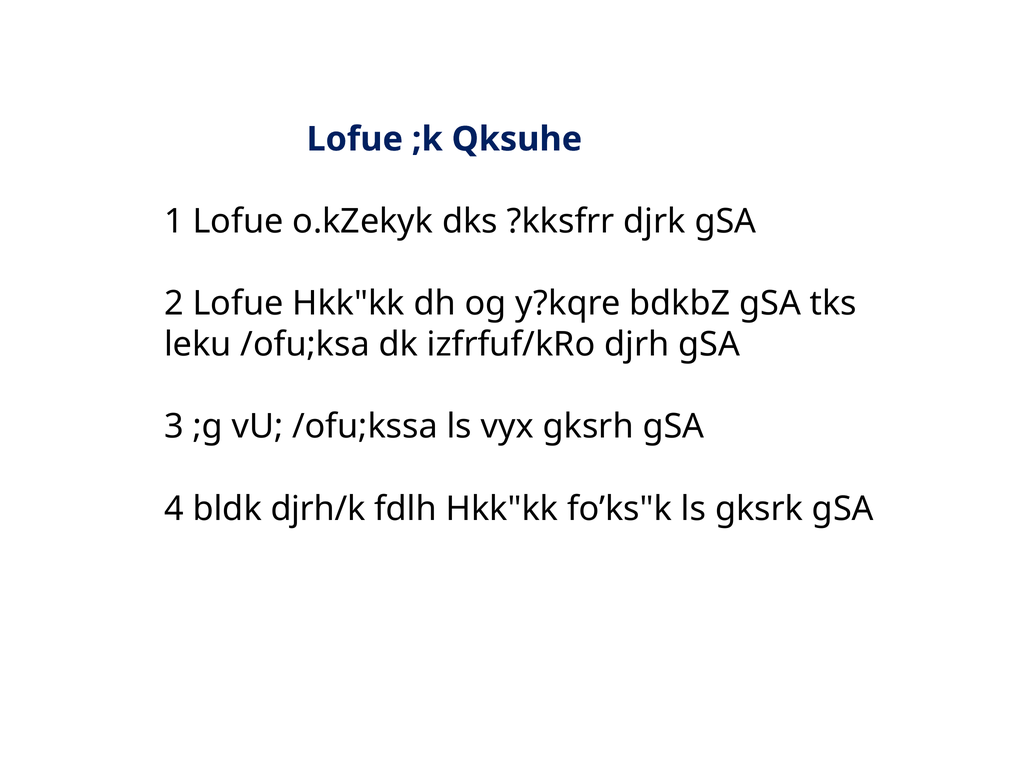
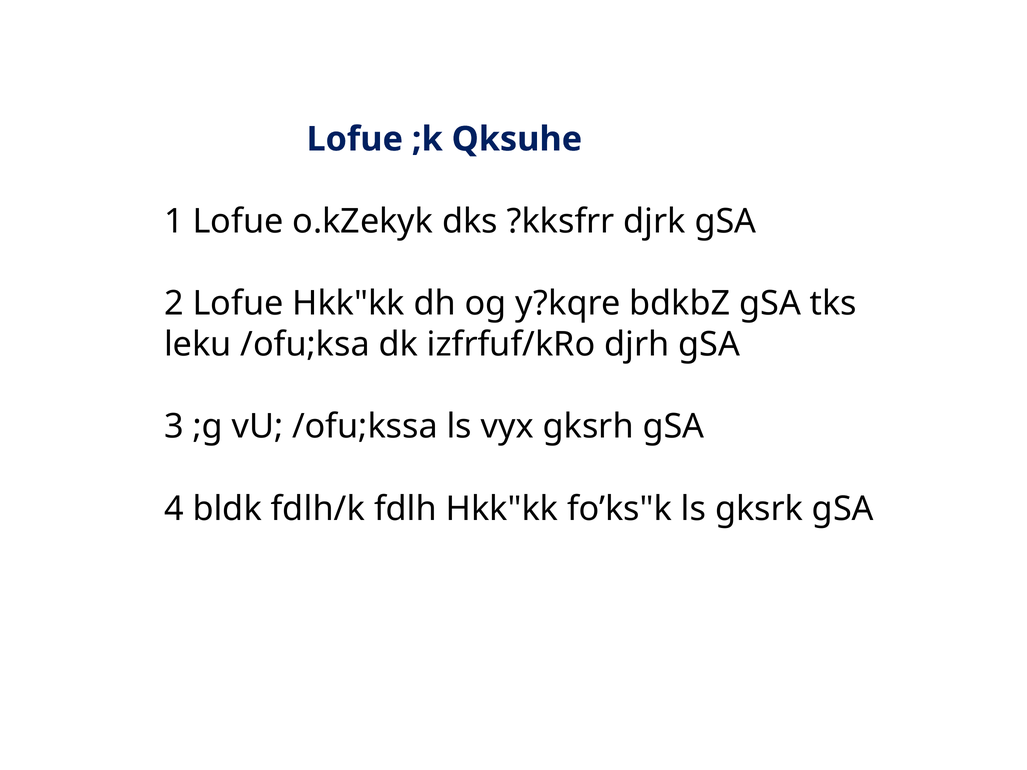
djrh/k: djrh/k -> fdlh/k
